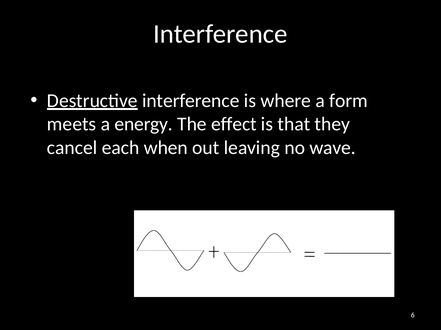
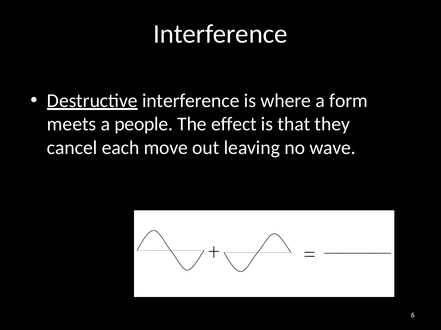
energy: energy -> people
when: when -> move
